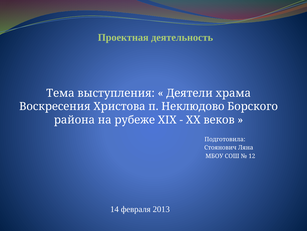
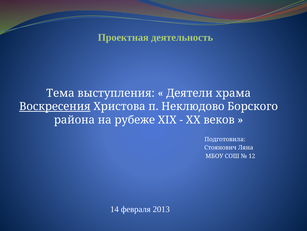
Воскресения underline: none -> present
